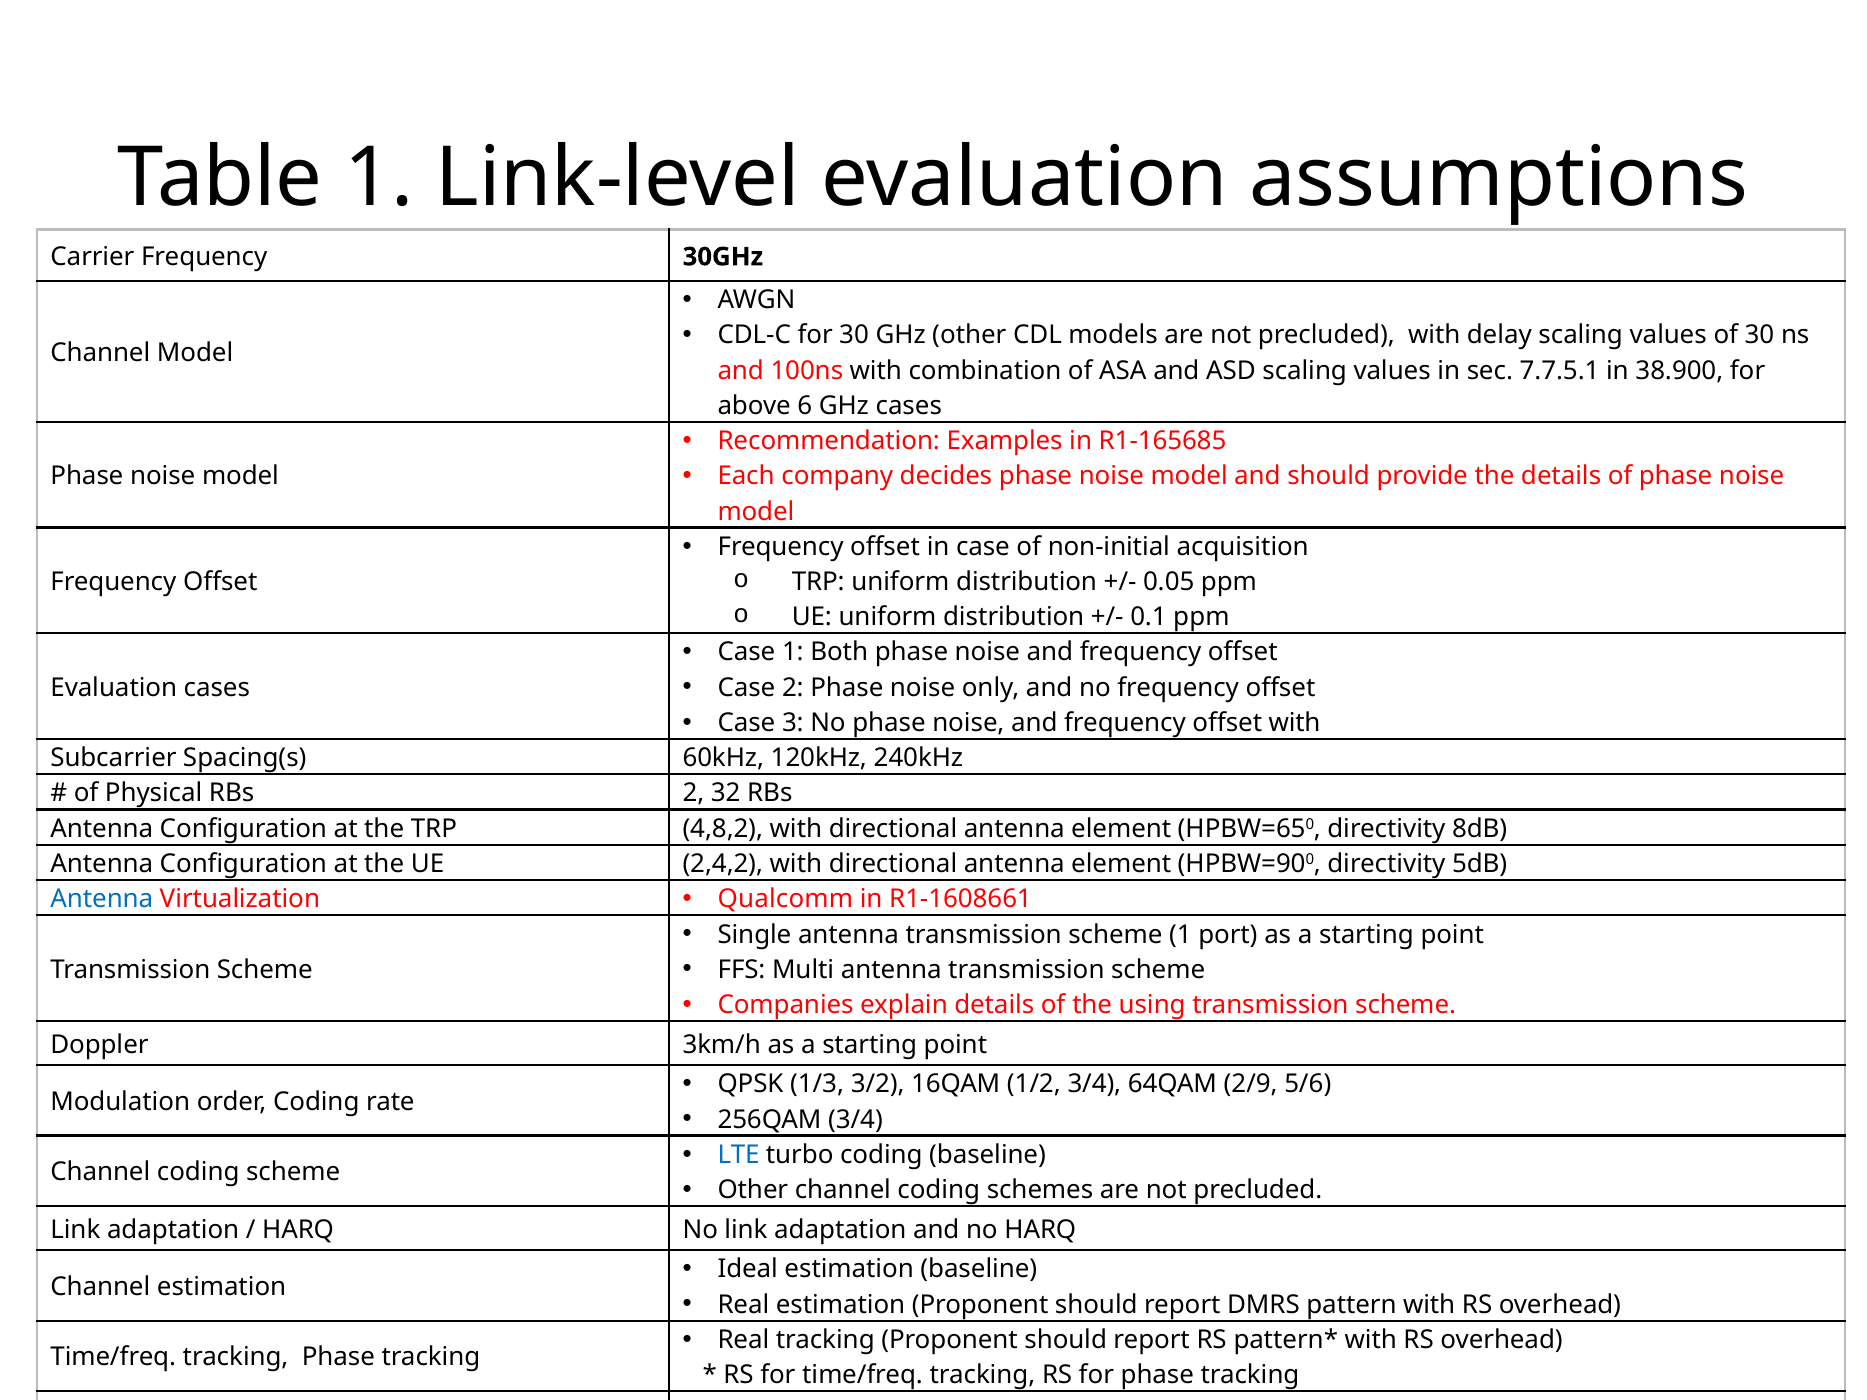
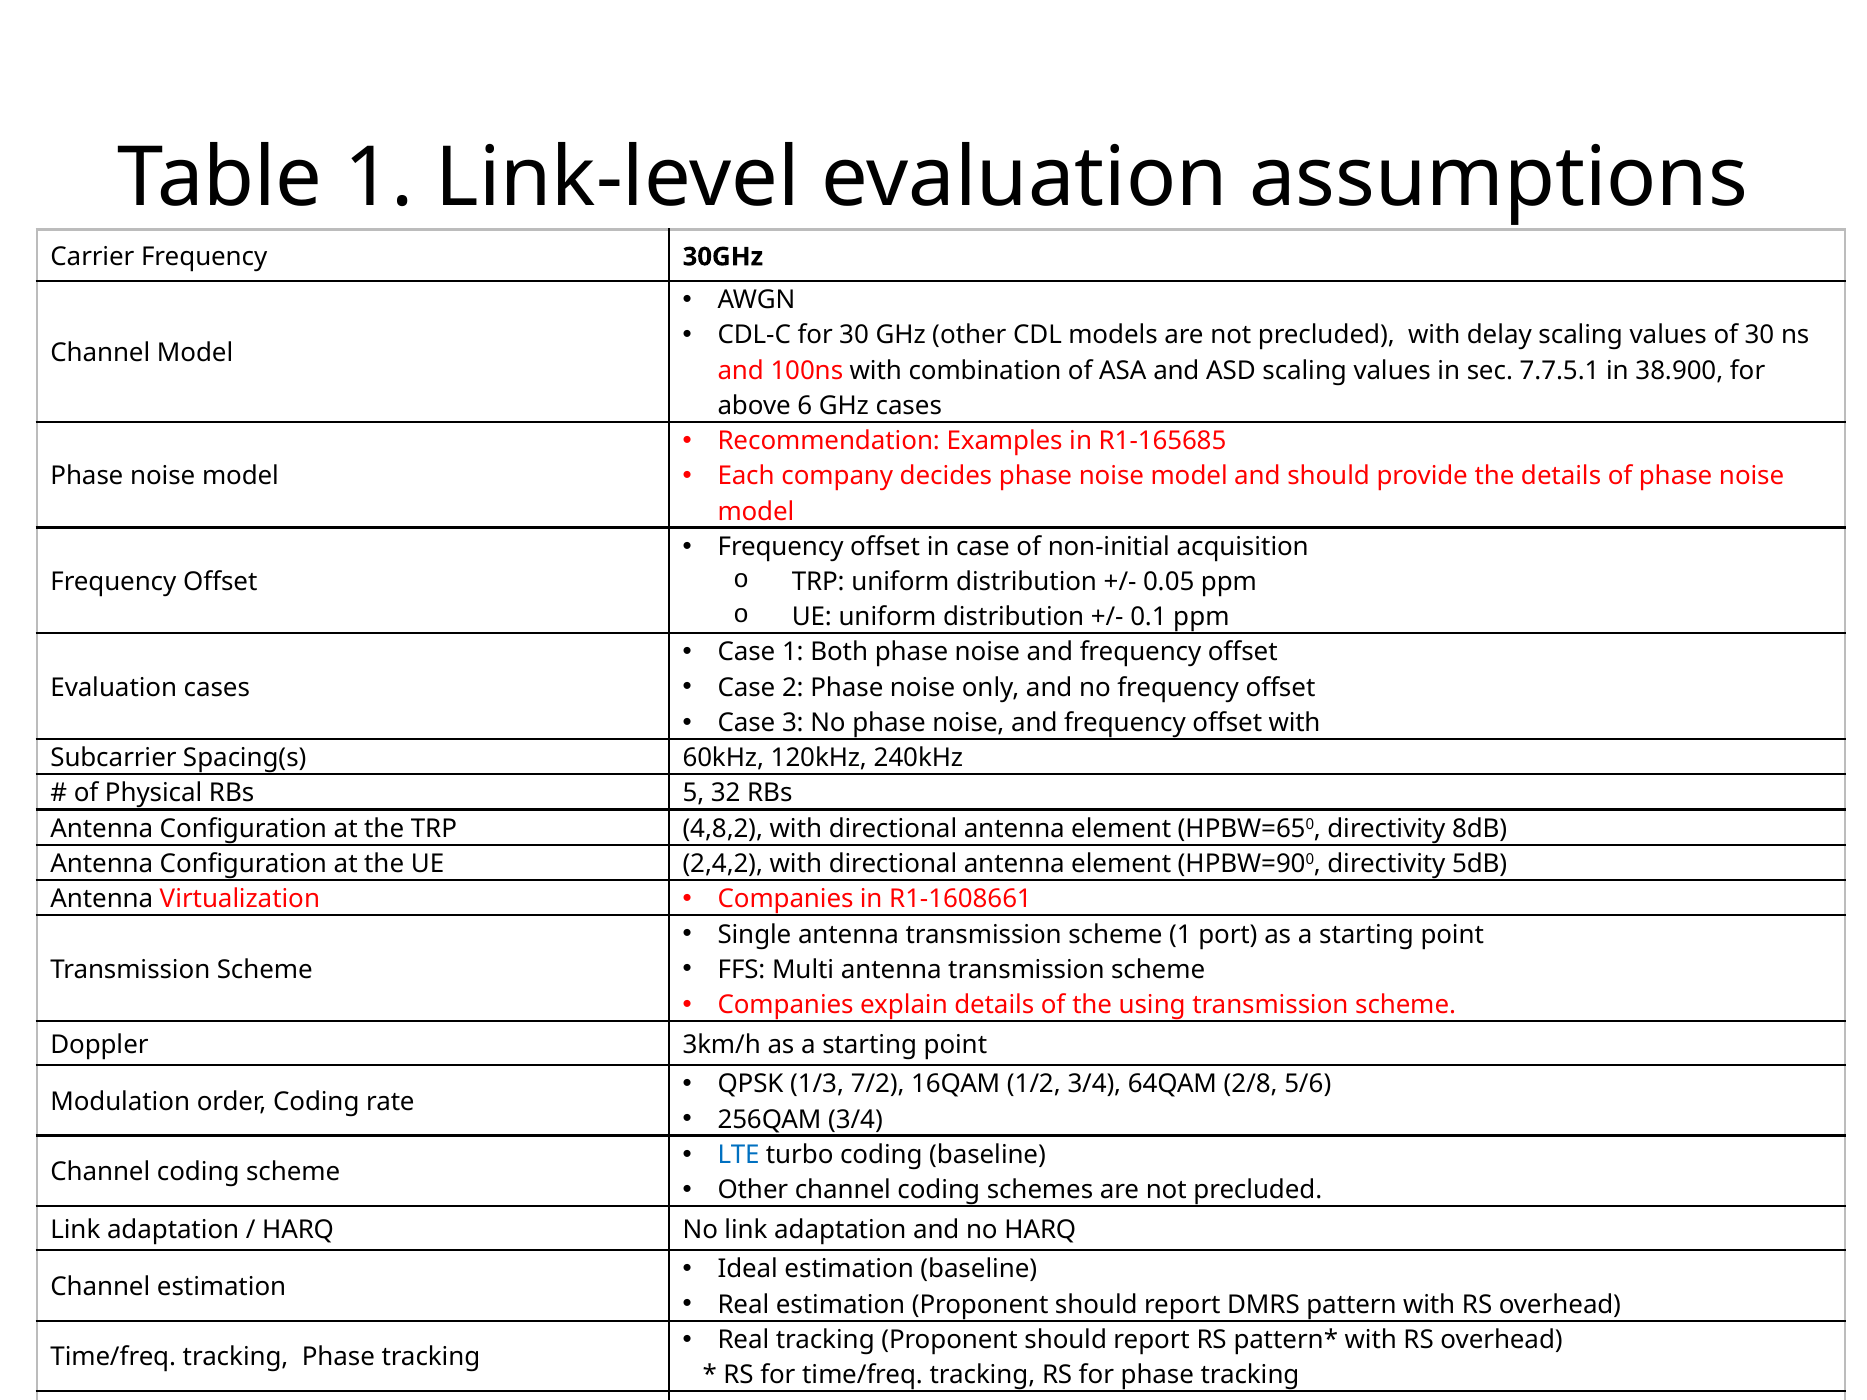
RBs 2: 2 -> 5
Antenna at (102, 899) colour: blue -> black
Qualcomm at (785, 899): Qualcomm -> Companies
3/2: 3/2 -> 7/2
2/9: 2/9 -> 2/8
